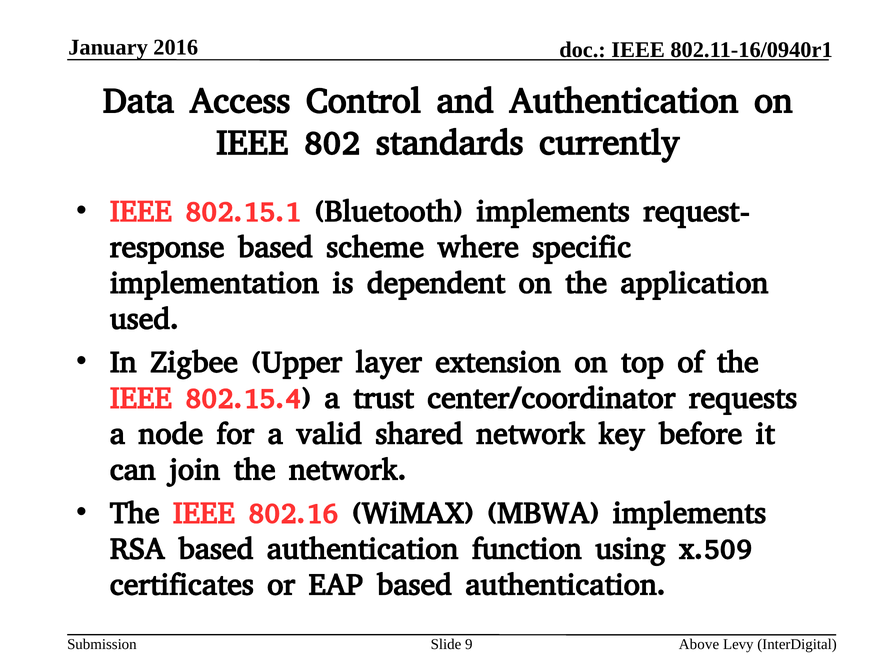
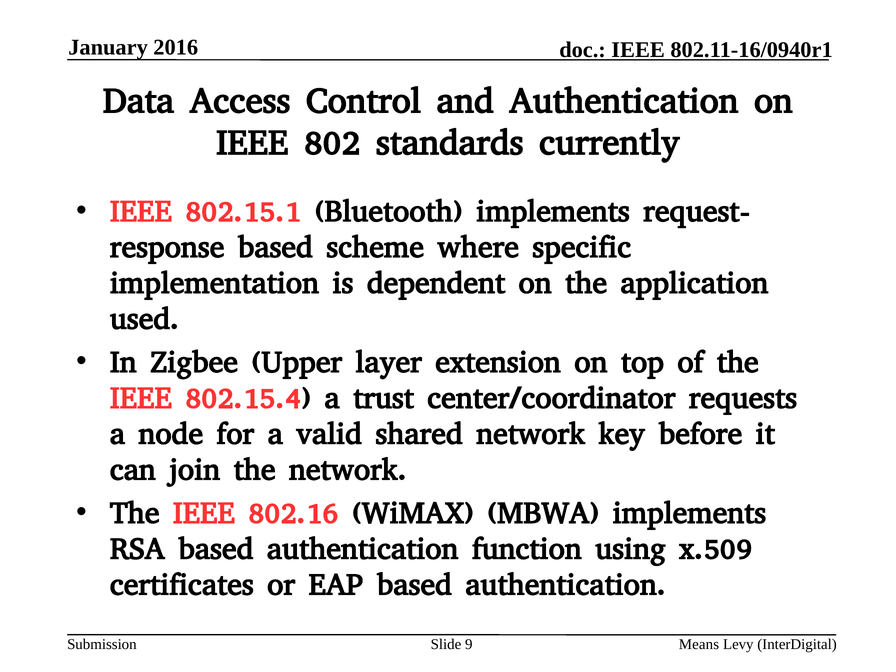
Above: Above -> Means
